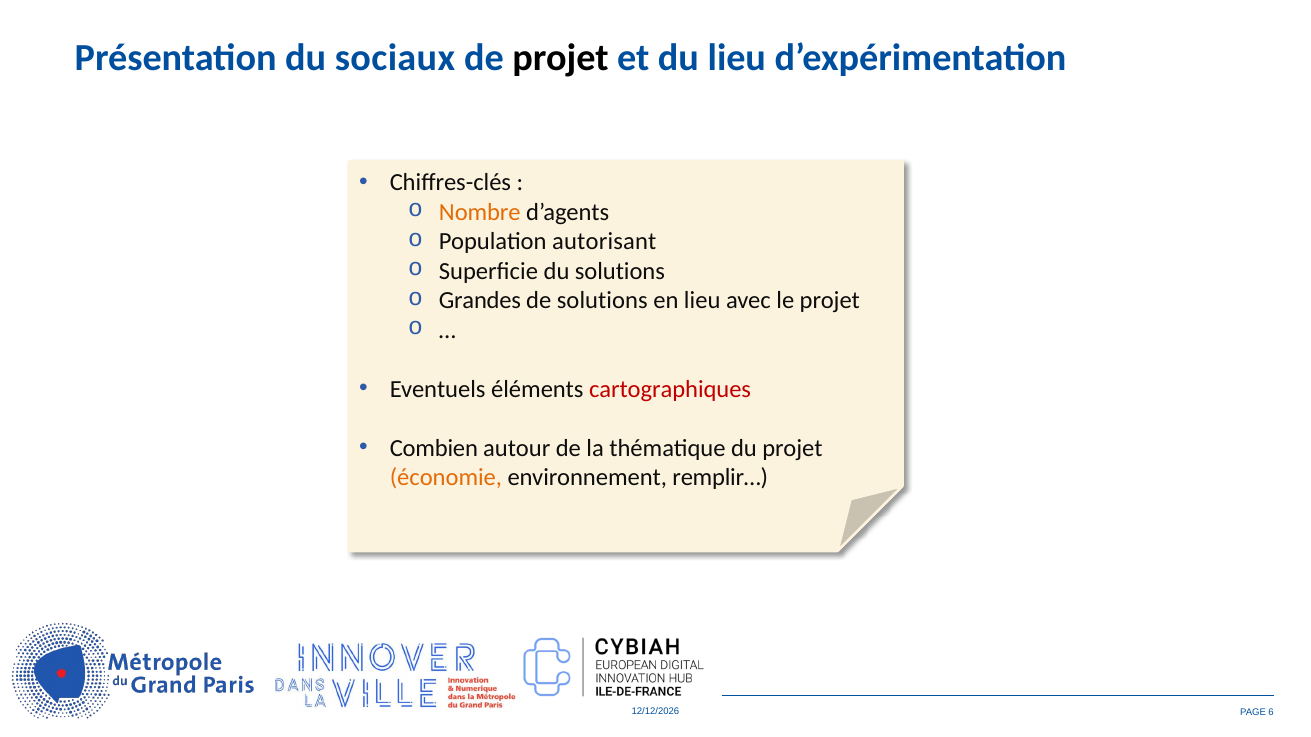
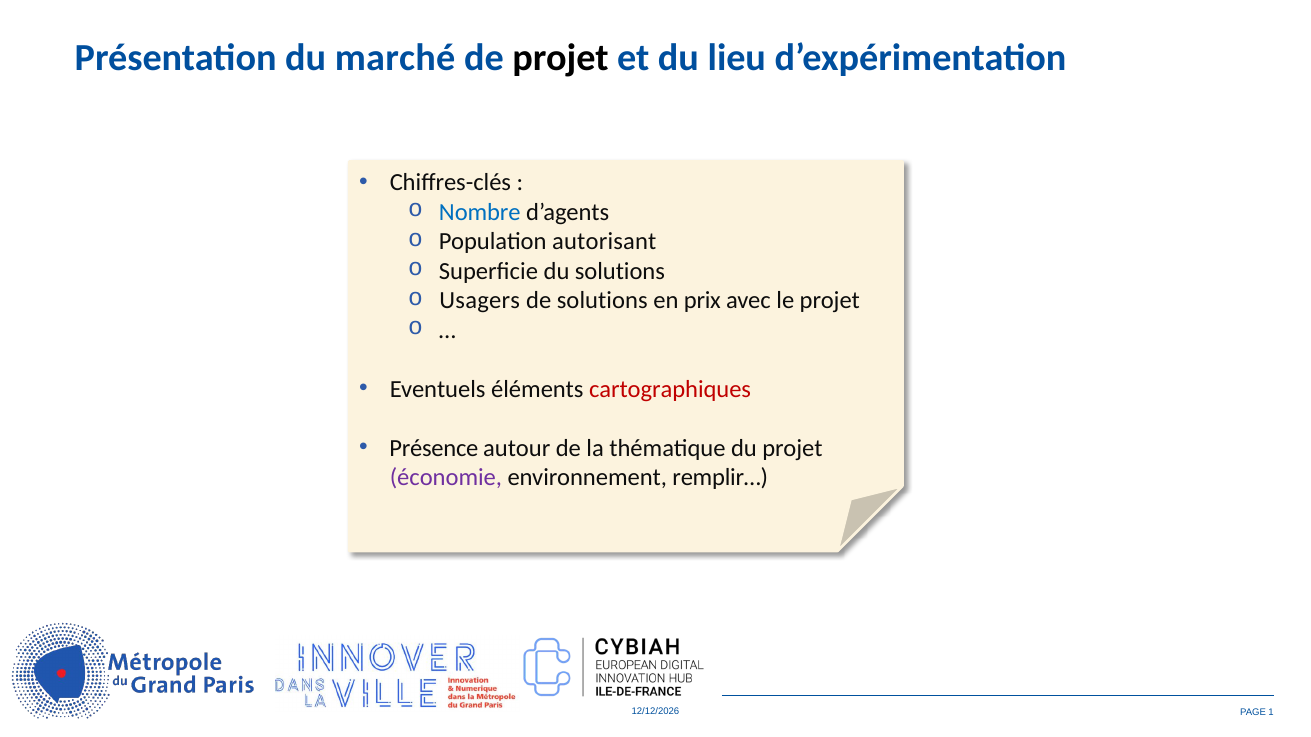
sociaux: sociaux -> marché
Nombre colour: orange -> blue
Grandes: Grandes -> Usagers
en lieu: lieu -> prix
Combien: Combien -> Présence
économie colour: orange -> purple
6: 6 -> 1
